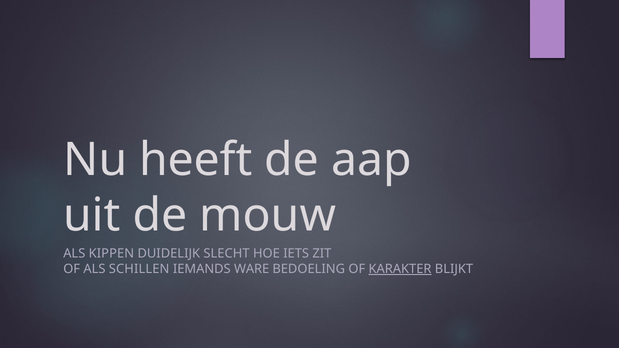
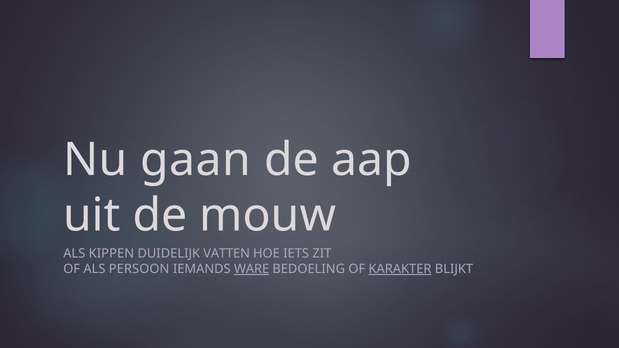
heeft: heeft -> gaan
SLECHT: SLECHT -> VATTEN
SCHILLEN: SCHILLEN -> PERSOON
WARE underline: none -> present
